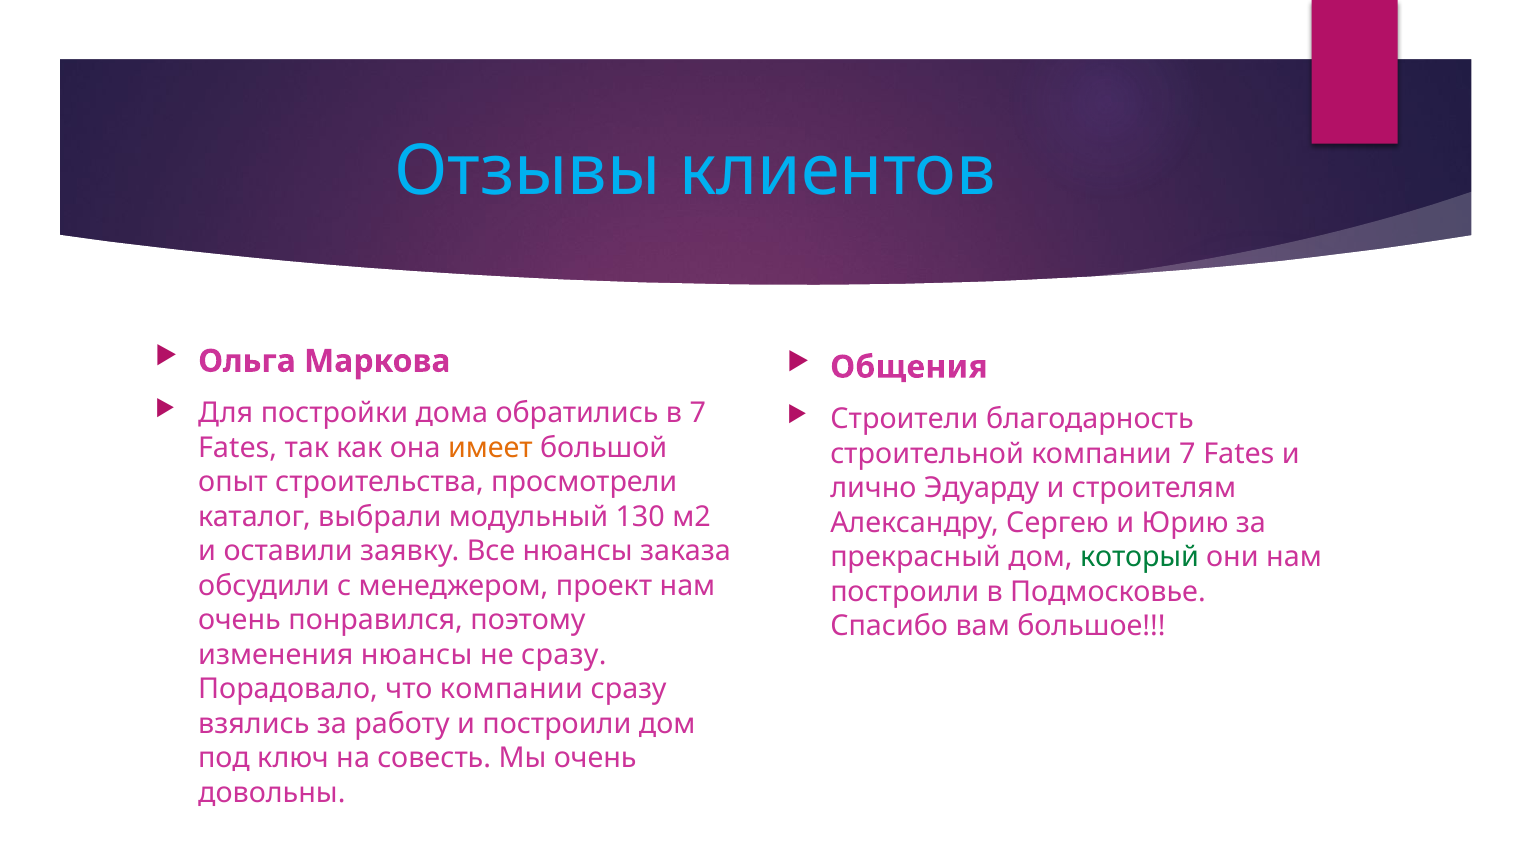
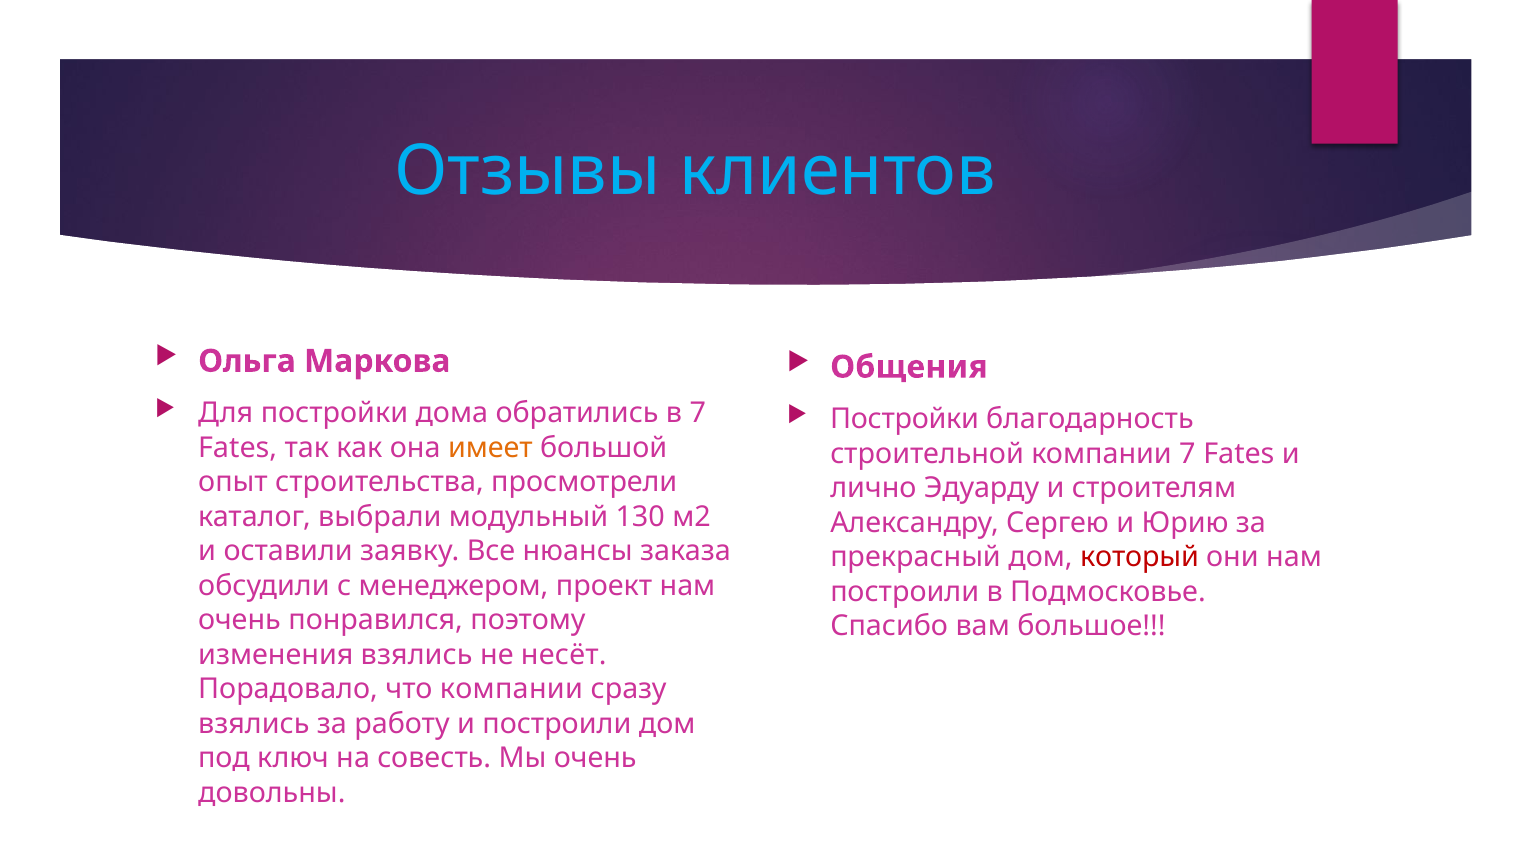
Строители at (904, 419): Строители -> Постройки
который colour: green -> red
изменения нюансы: нюансы -> взялись
не сразу: сразу -> несёт
